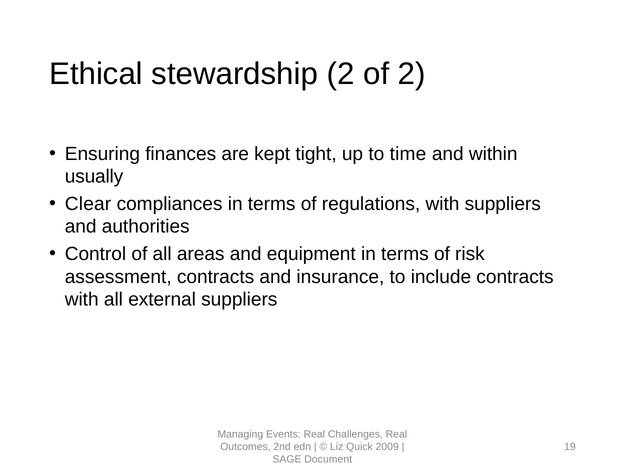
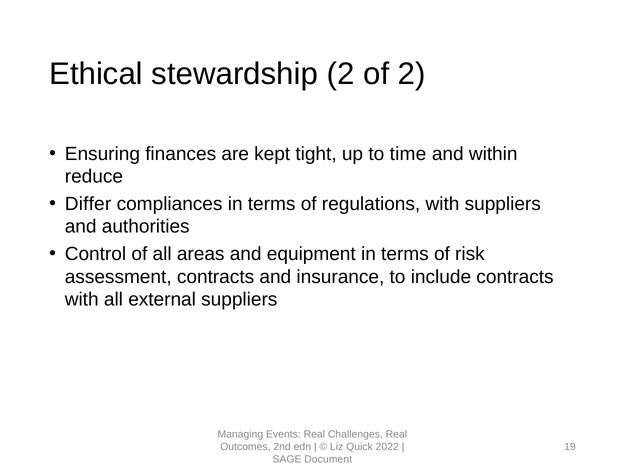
usually: usually -> reduce
Clear: Clear -> Differ
2009: 2009 -> 2022
